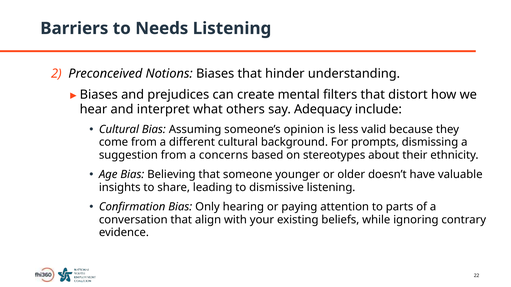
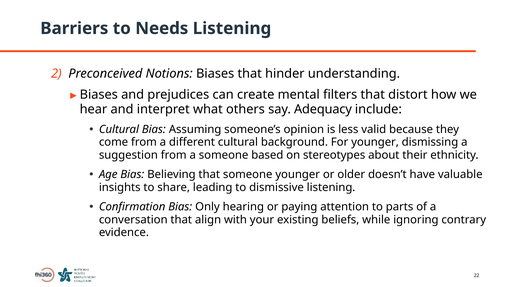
For prompts: prompts -> younger
a concerns: concerns -> someone
